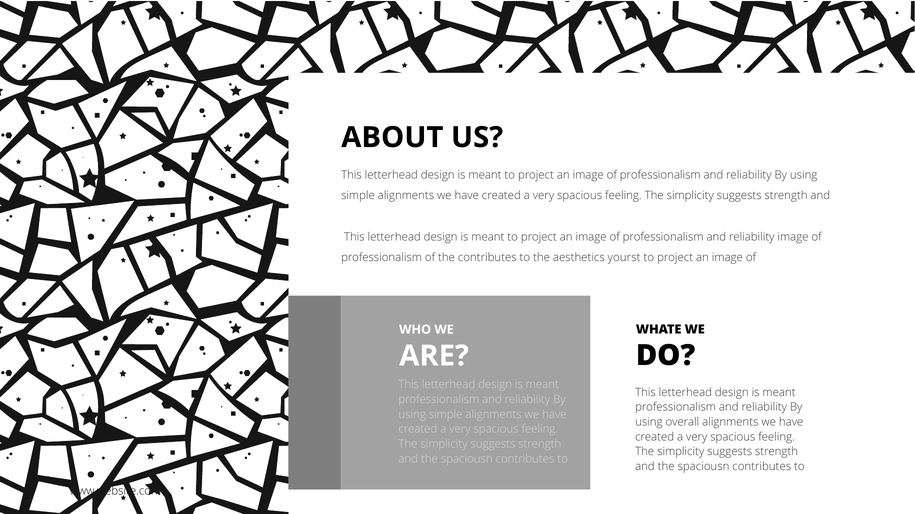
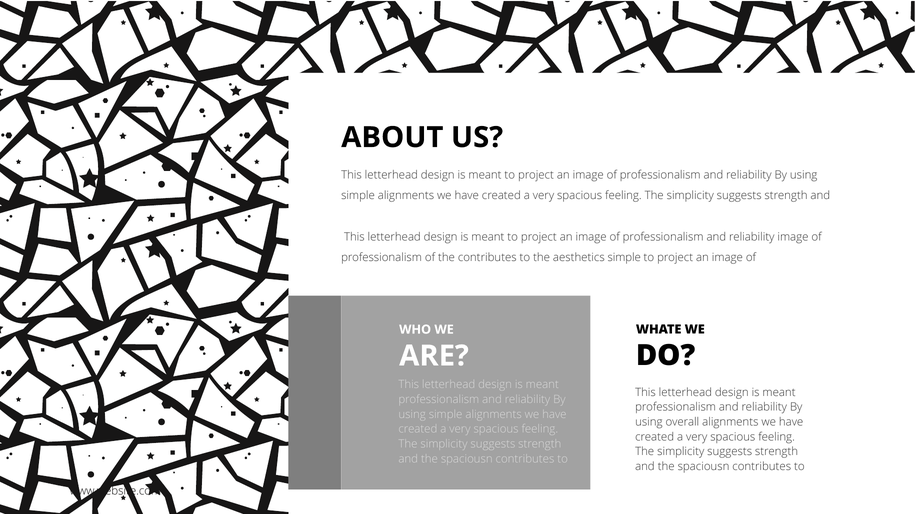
aesthetics yourst: yourst -> simple
